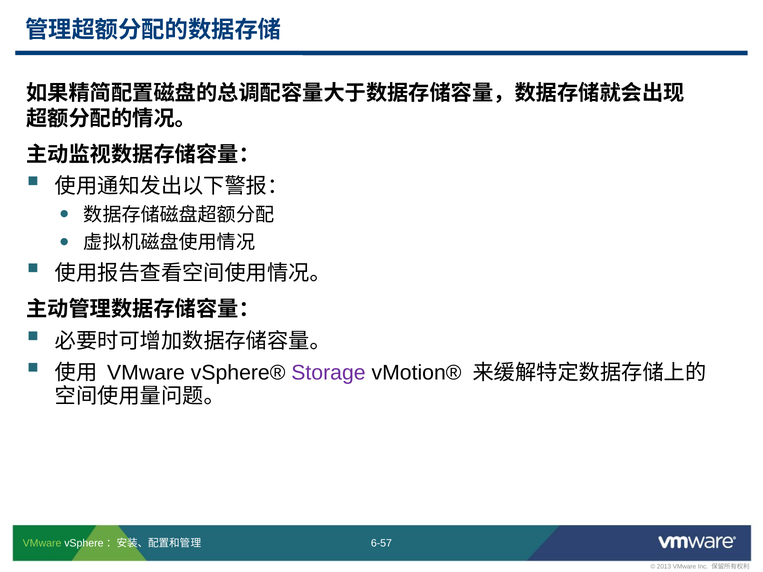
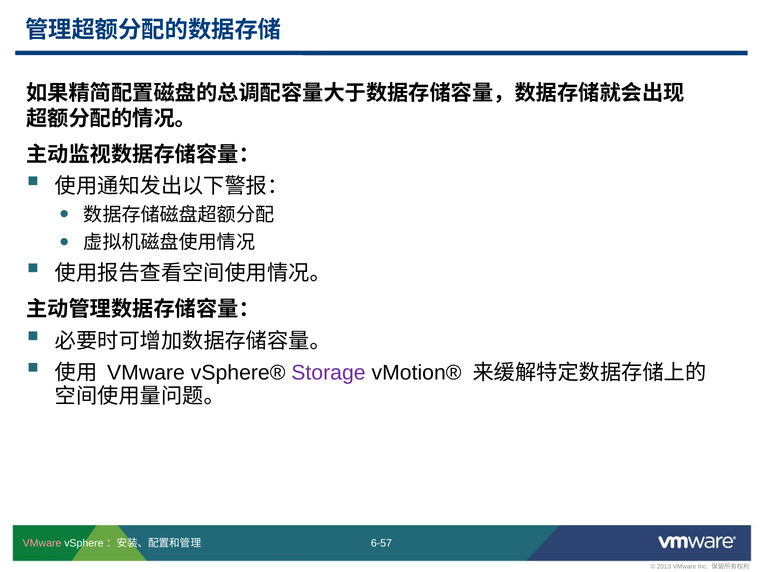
VMware at (42, 544) colour: light green -> pink
